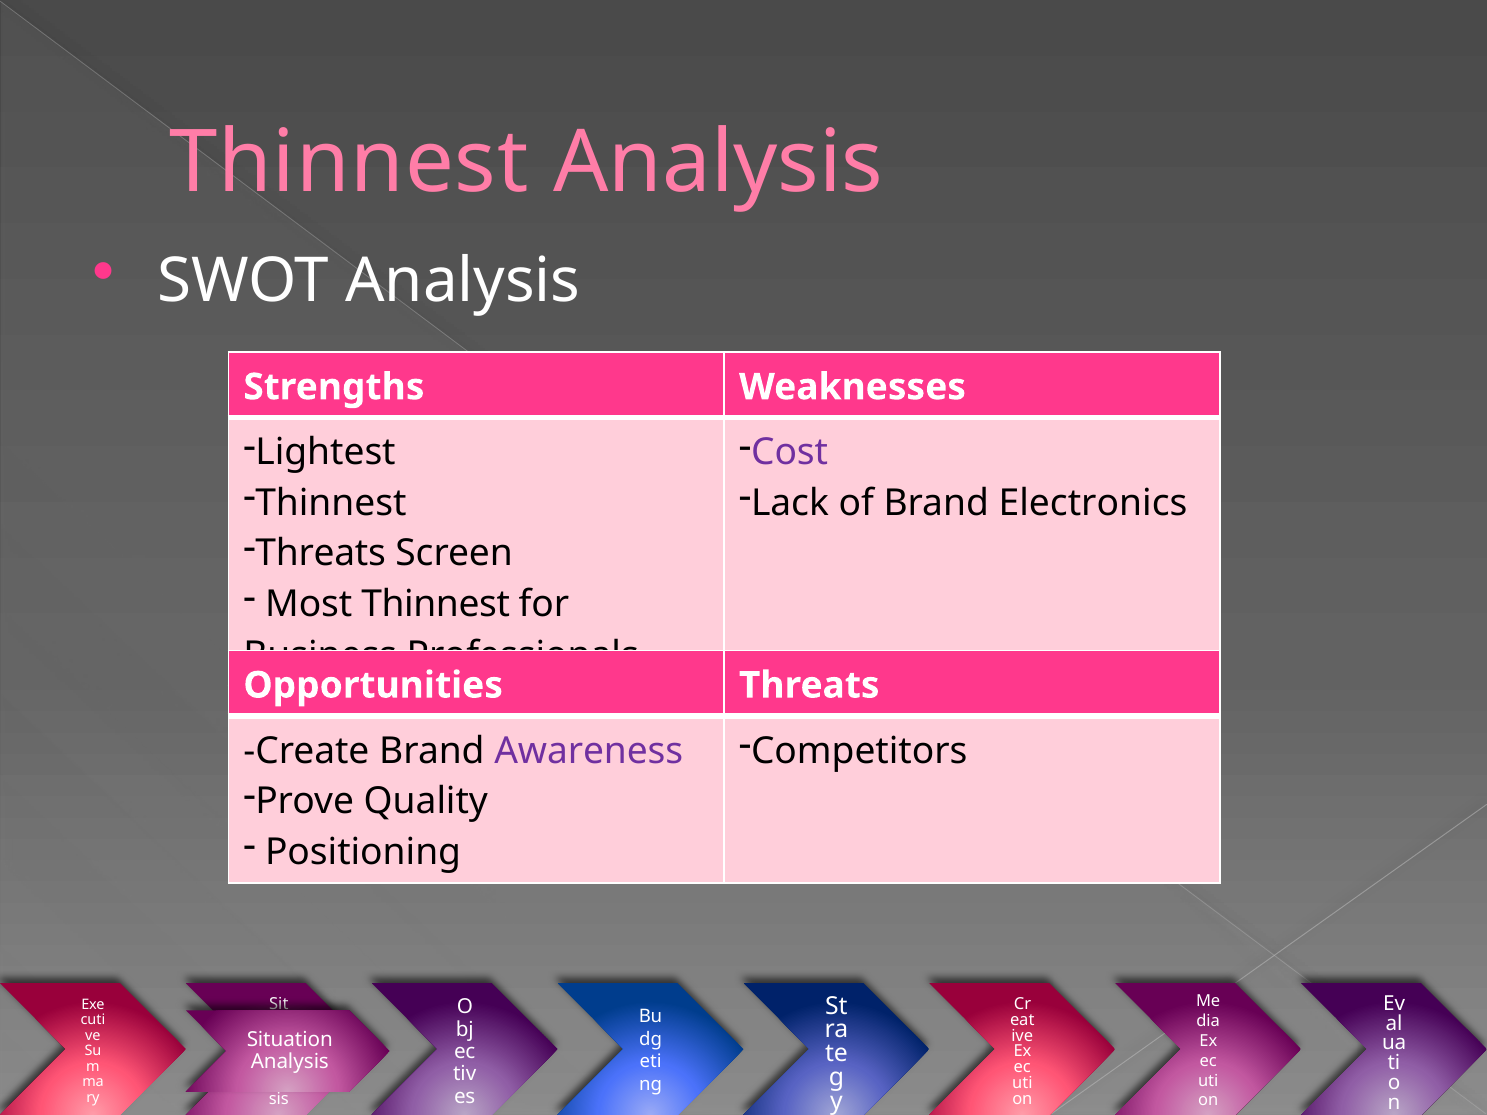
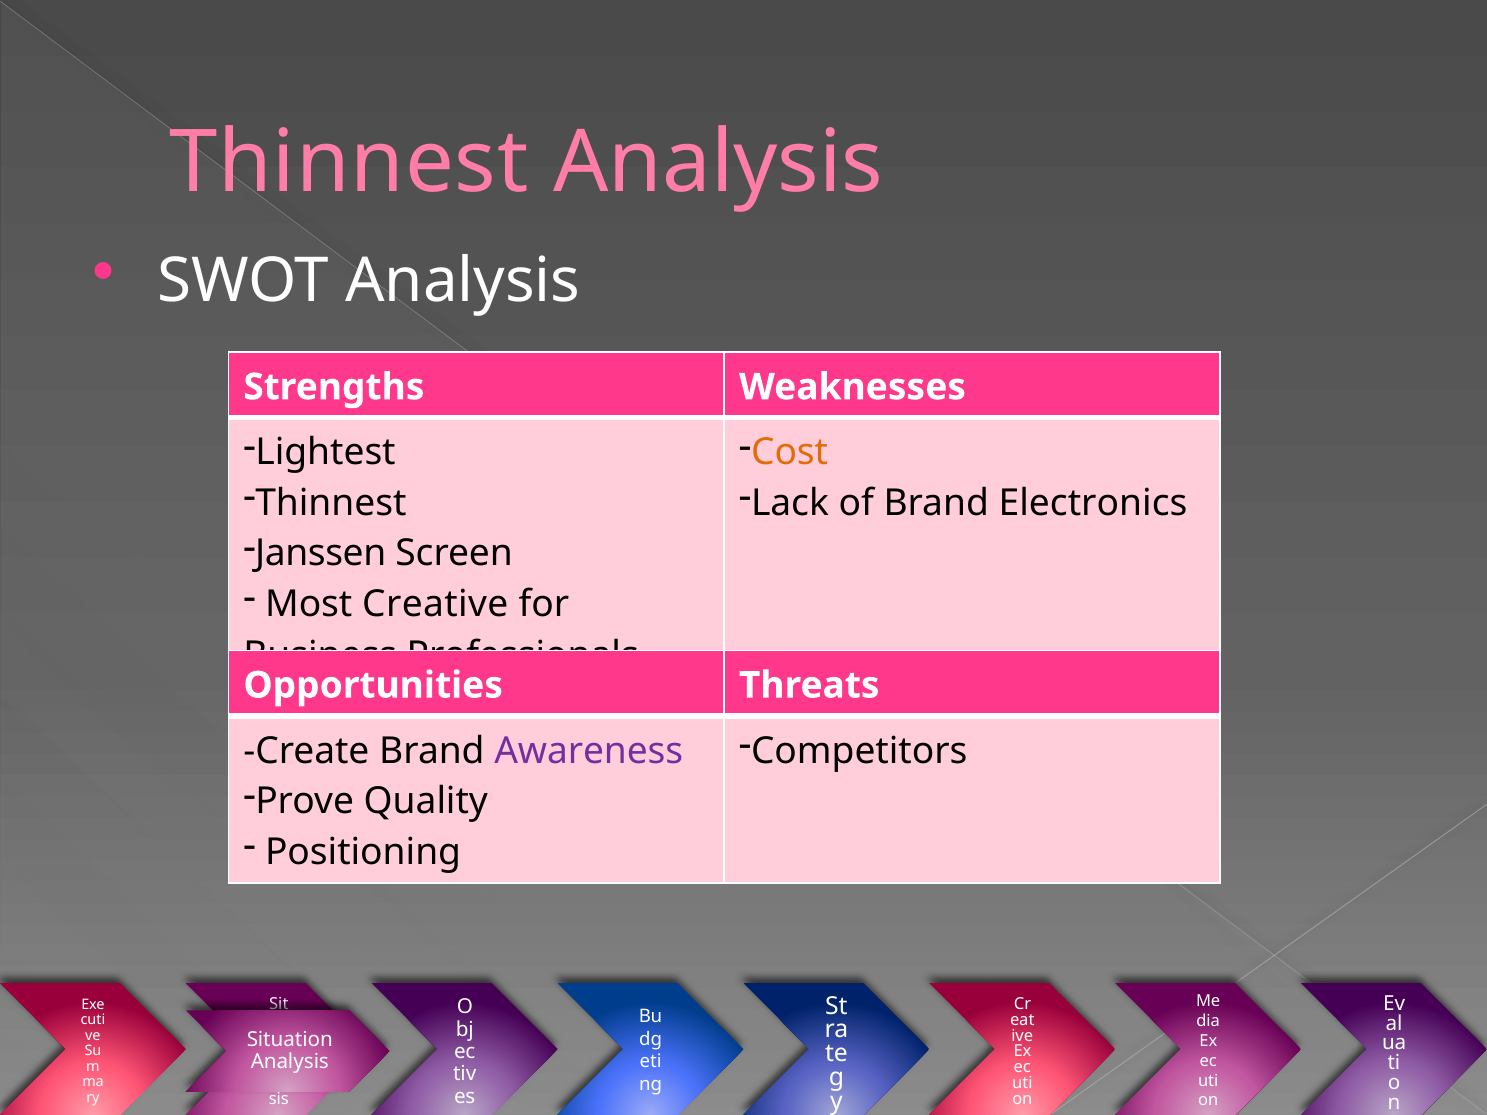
Cost colour: purple -> orange
Threats at (321, 554): Threats -> Janssen
Most Thinnest: Thinnest -> Creative
